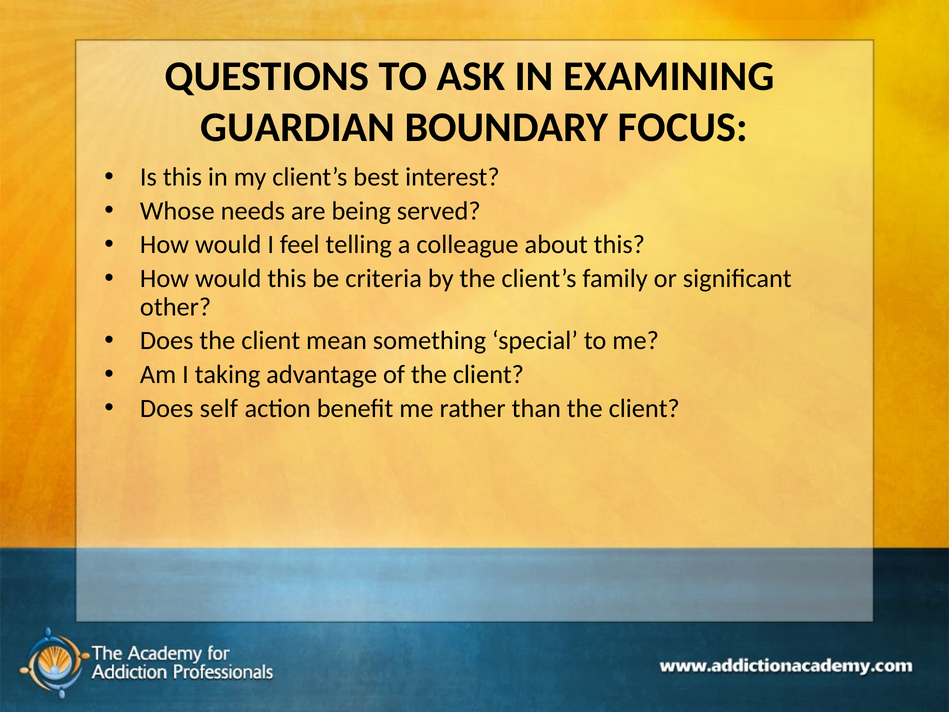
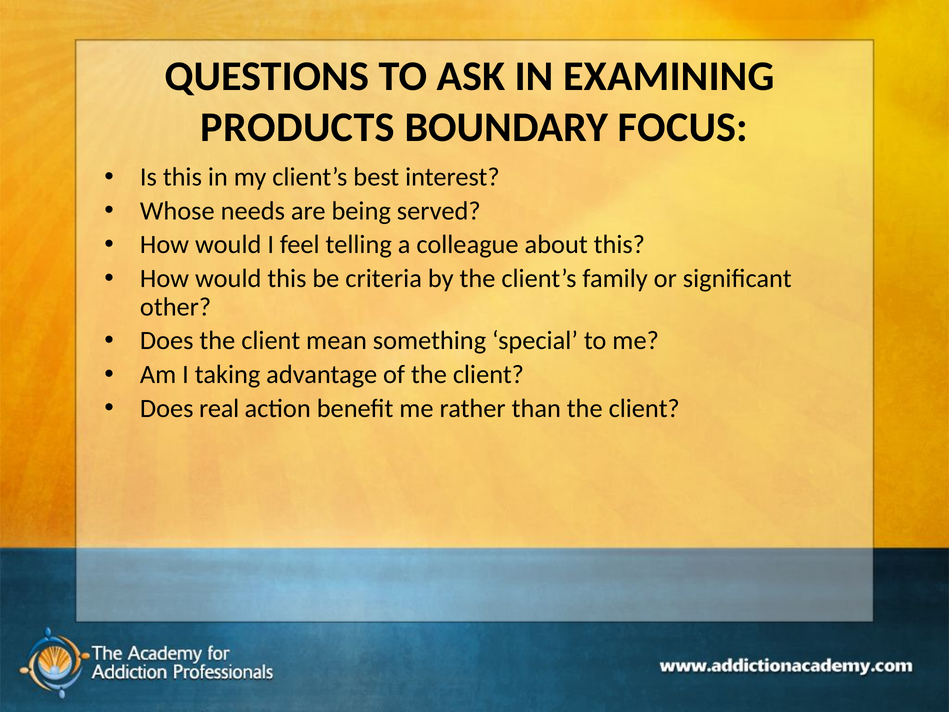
GUARDIAN: GUARDIAN -> PRODUCTS
self: self -> real
